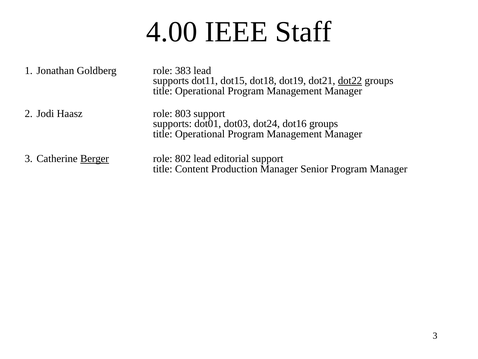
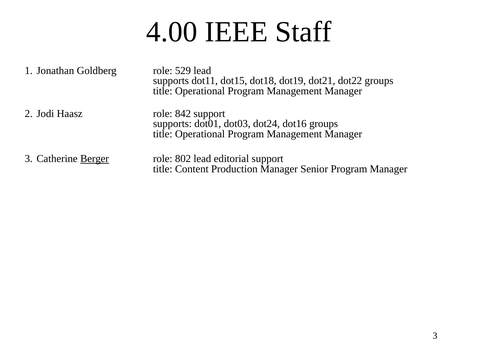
383: 383 -> 529
dot22 underline: present -> none
803: 803 -> 842
